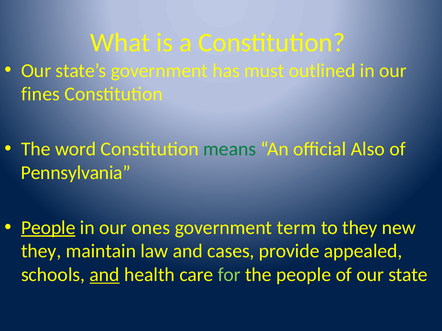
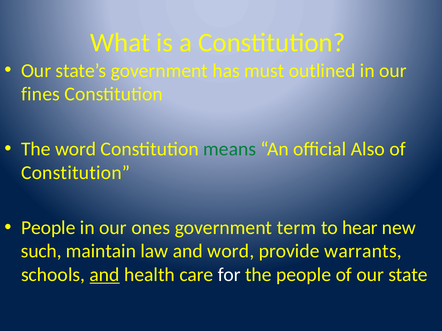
Pennsylvania at (76, 173): Pennsylvania -> Constitution
People at (48, 228) underline: present -> none
to they: they -> hear
they at (41, 252): they -> such
and cases: cases -> word
appealed: appealed -> warrants
for colour: light green -> white
